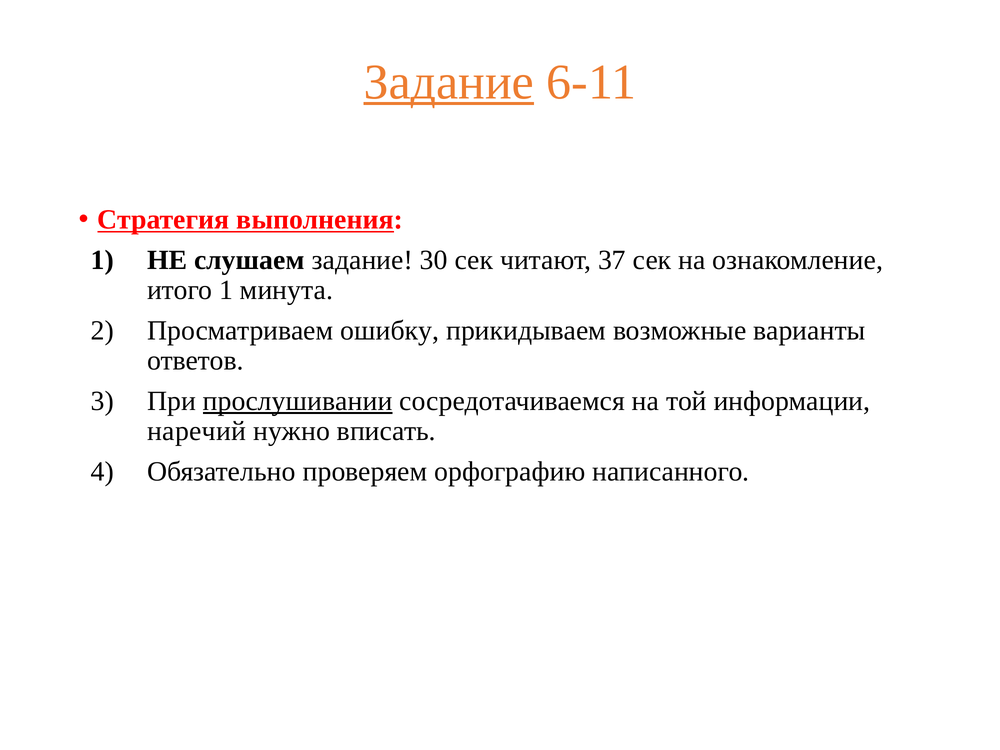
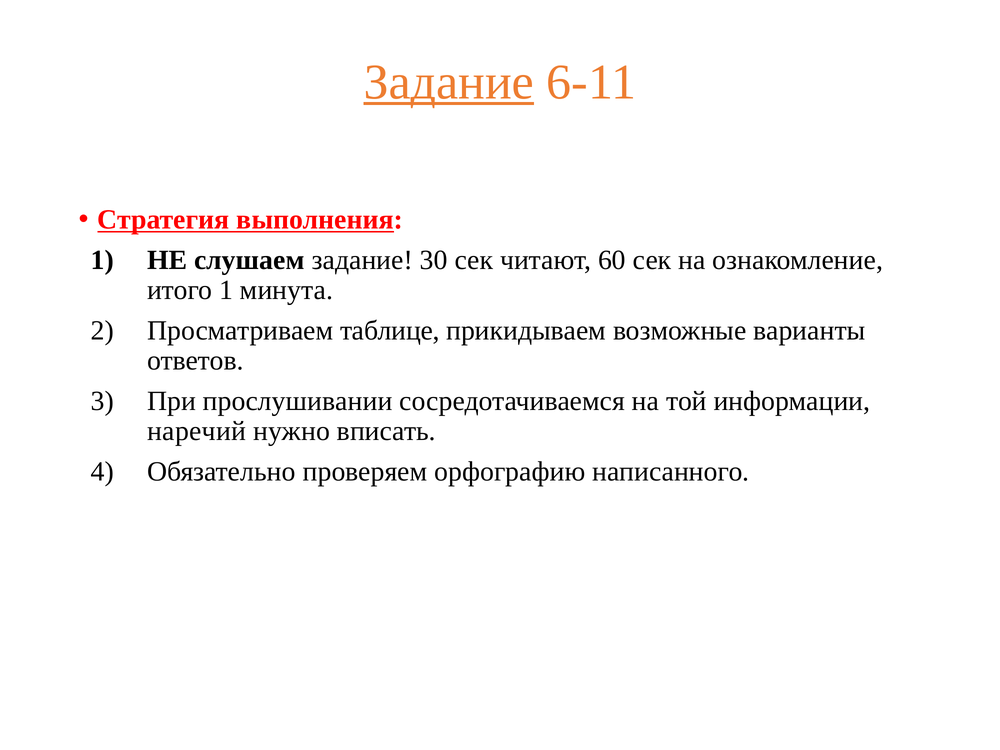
37: 37 -> 60
ошибку: ошибку -> таблице
прослушивании underline: present -> none
